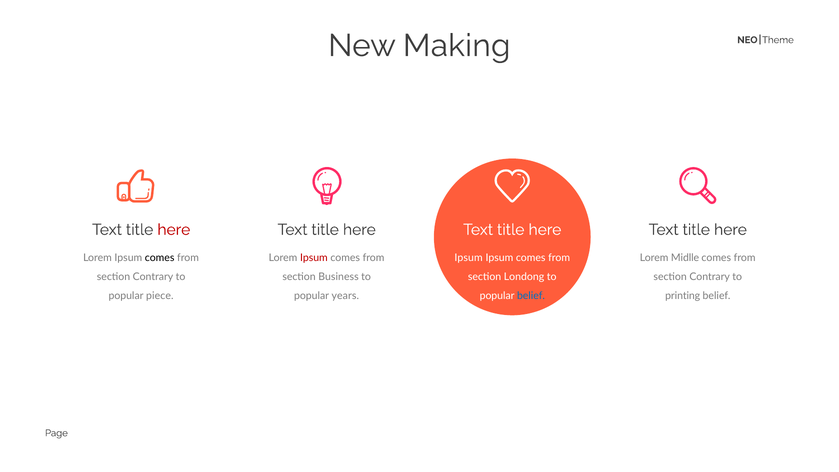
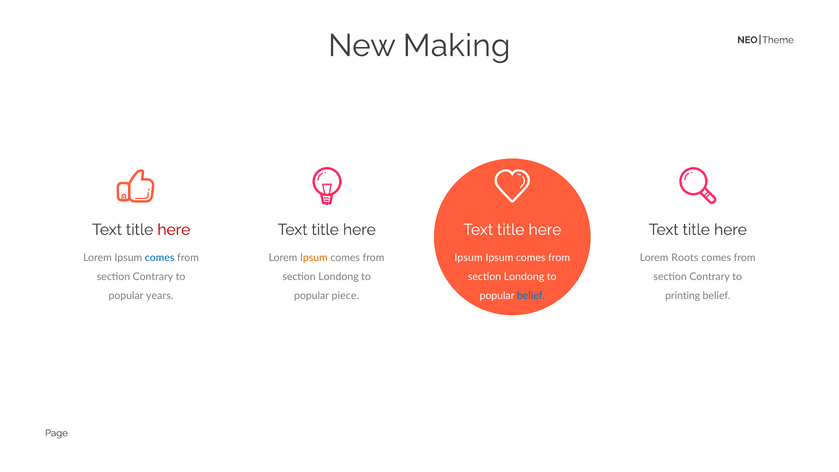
comes at (160, 258) colour: black -> blue
Ipsum at (314, 258) colour: red -> orange
Midlle: Midlle -> Roots
Business at (338, 277): Business -> Londong
piece: piece -> years
years: years -> piece
